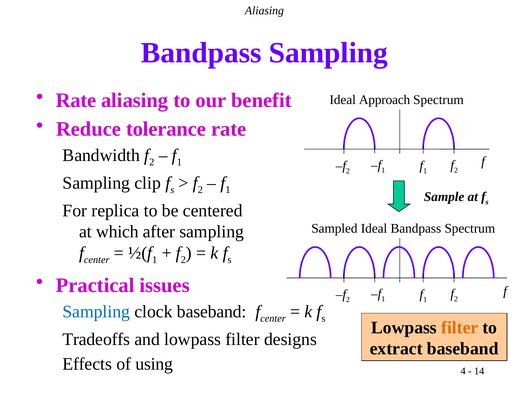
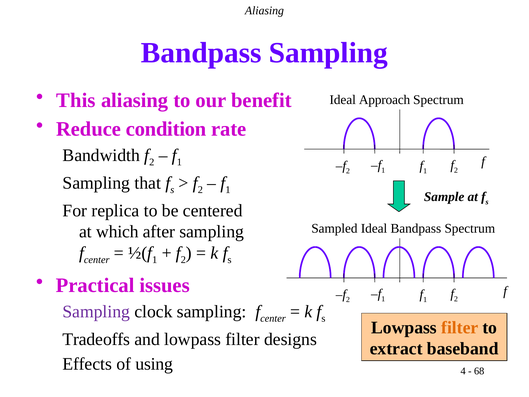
Rate at (76, 100): Rate -> This
tolerance: tolerance -> condition
clip: clip -> that
Sampling at (96, 312) colour: blue -> purple
clock baseband: baseband -> sampling
14: 14 -> 68
